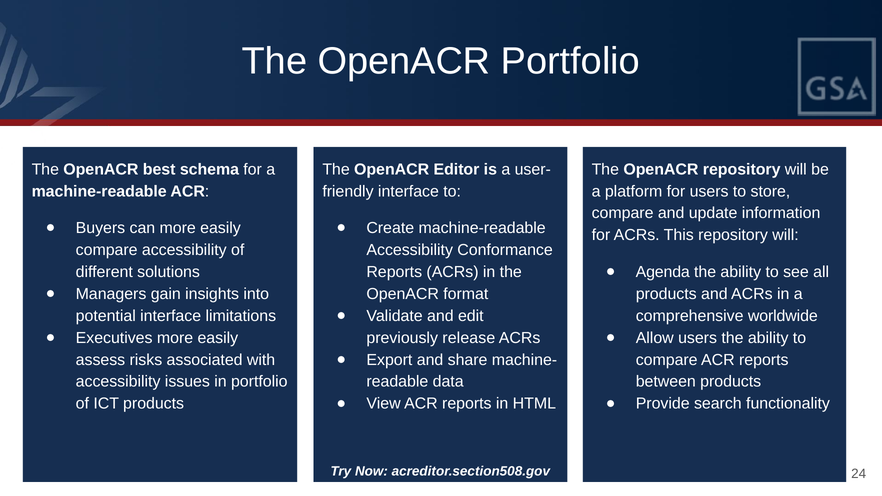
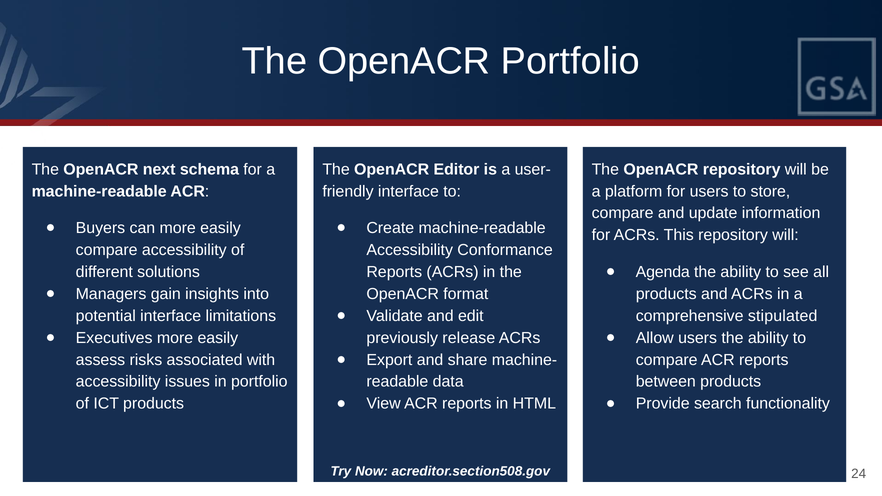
best: best -> next
worldwide: worldwide -> stipulated
